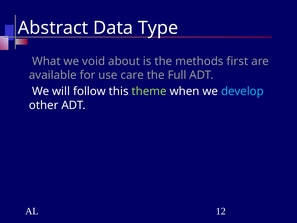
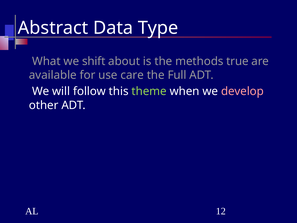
void: void -> shift
first: first -> true
develop colour: light blue -> pink
